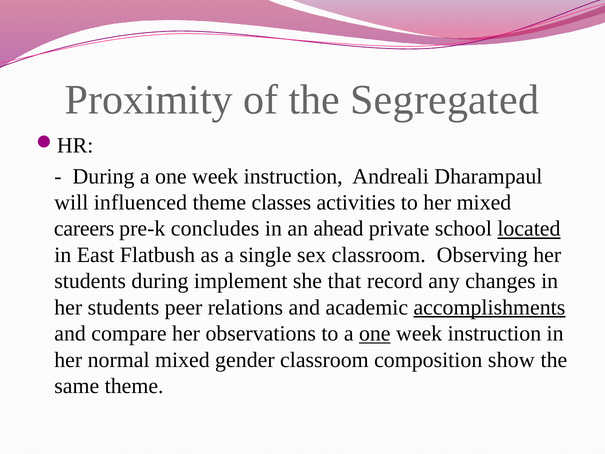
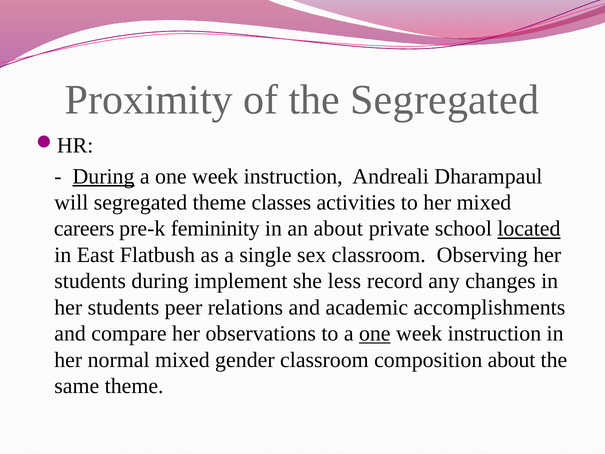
During at (104, 176) underline: none -> present
will influenced: influenced -> segregated
concludes: concludes -> femininity
an ahead: ahead -> about
that: that -> less
accomplishments underline: present -> none
composition show: show -> about
